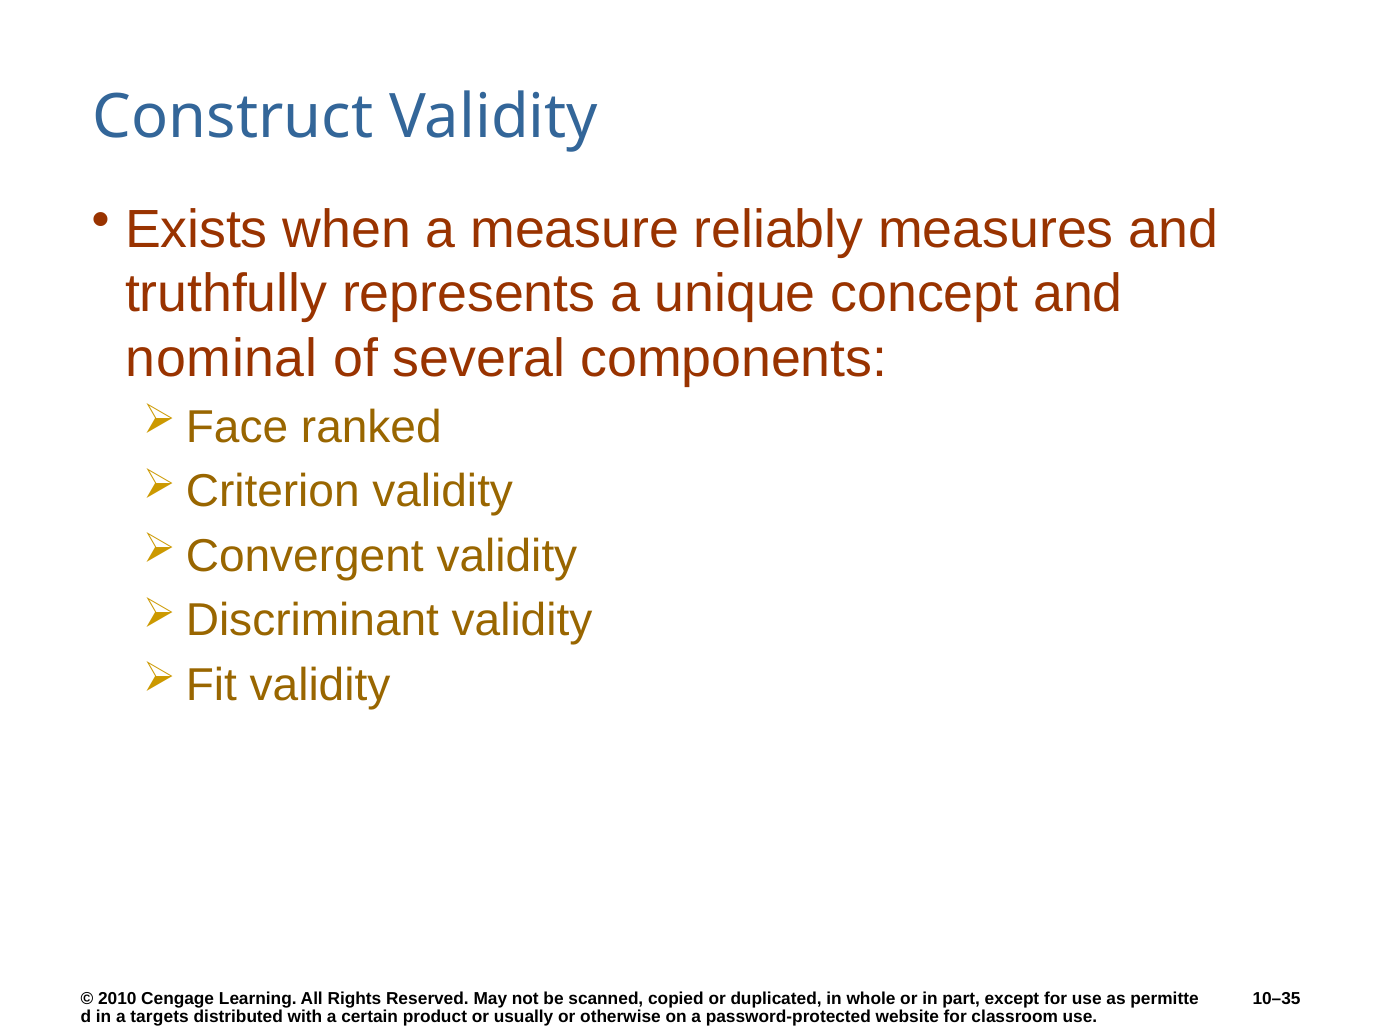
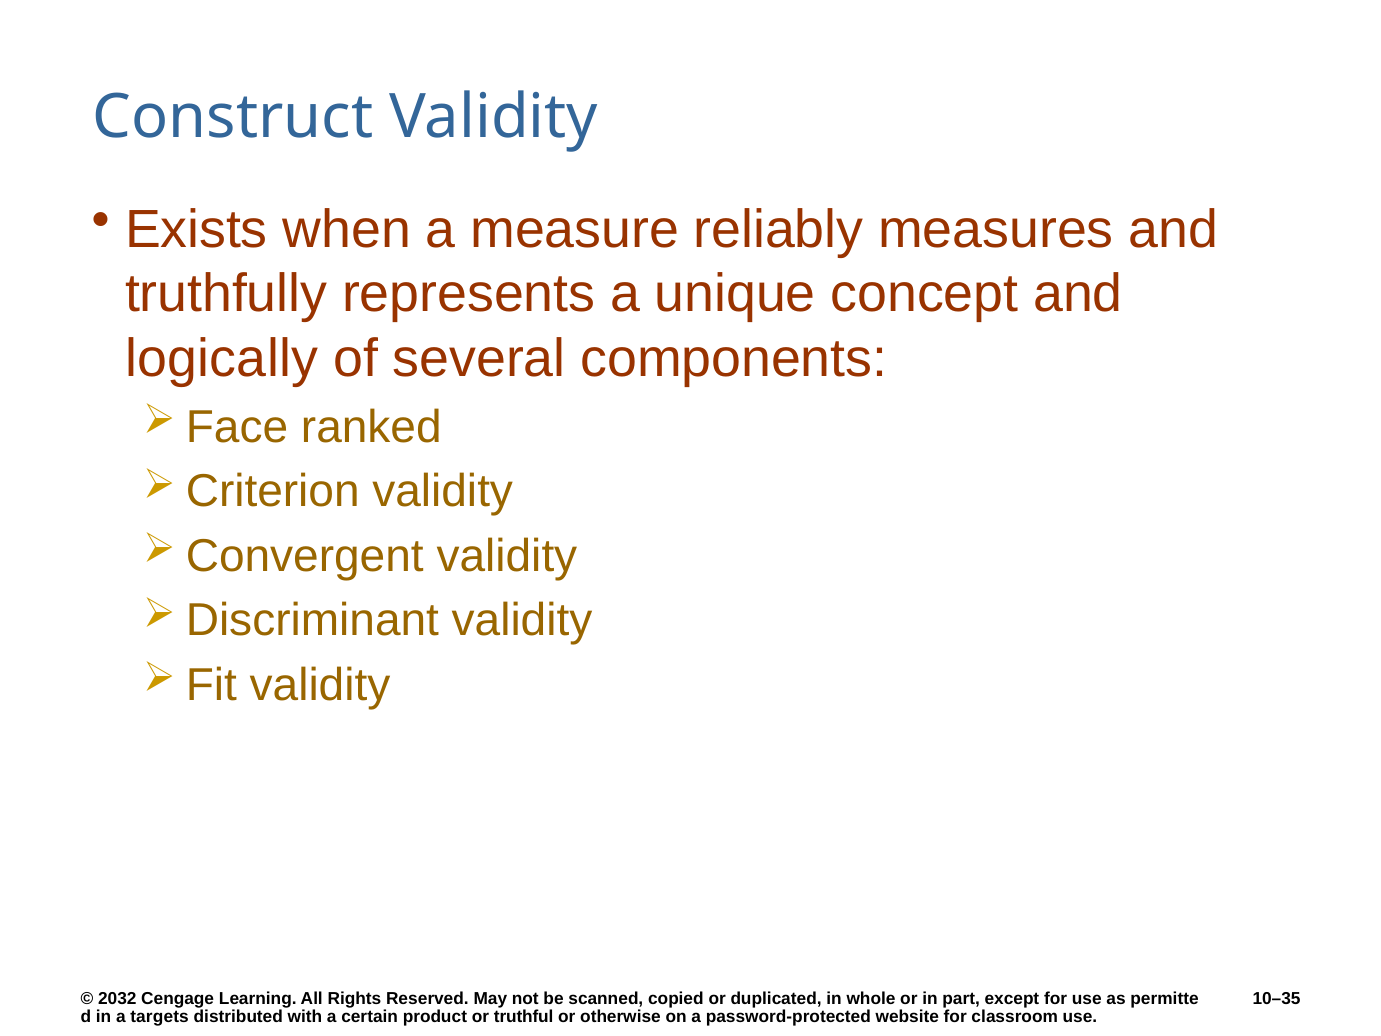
nominal: nominal -> logically
2010: 2010 -> 2032
usually: usually -> truthful
